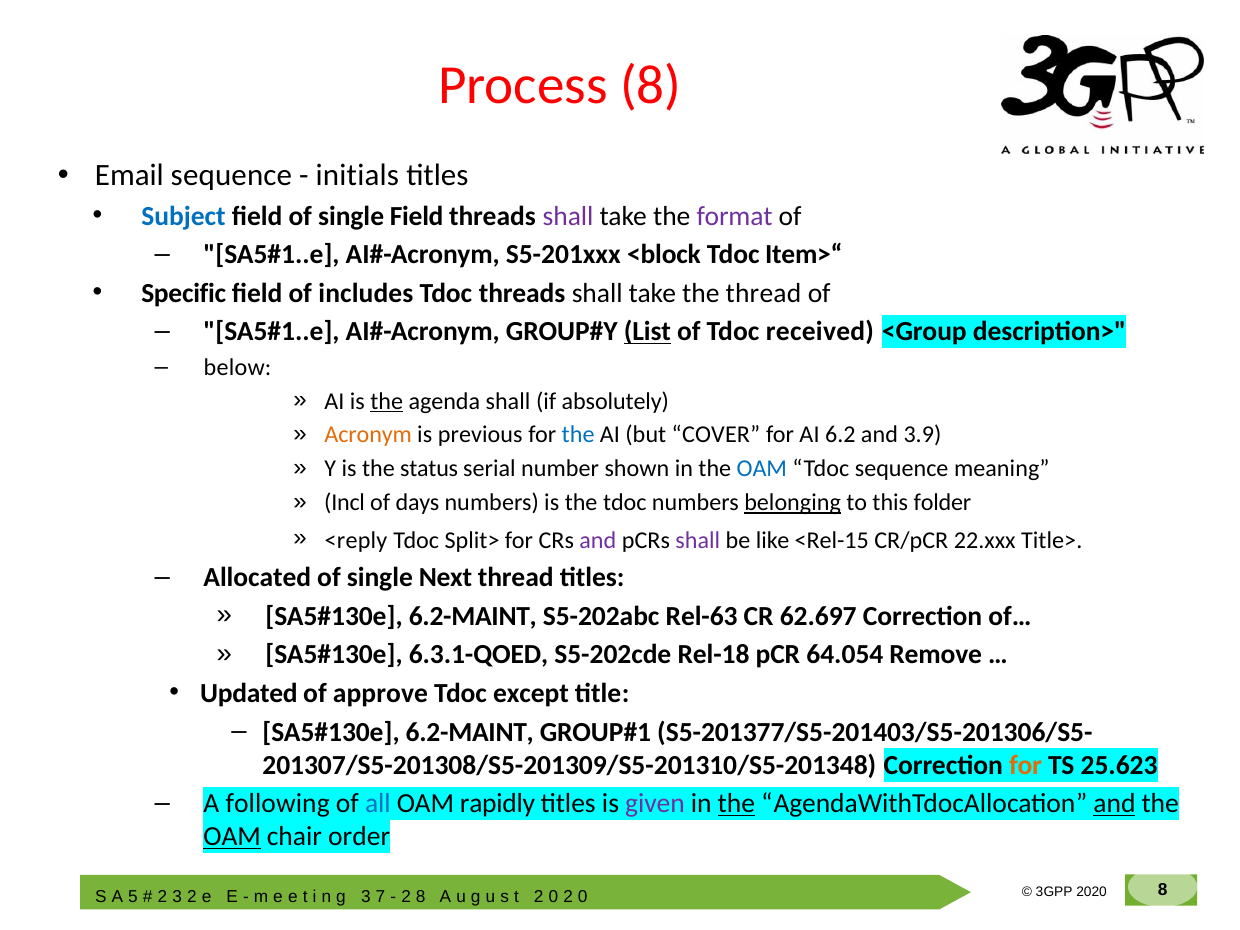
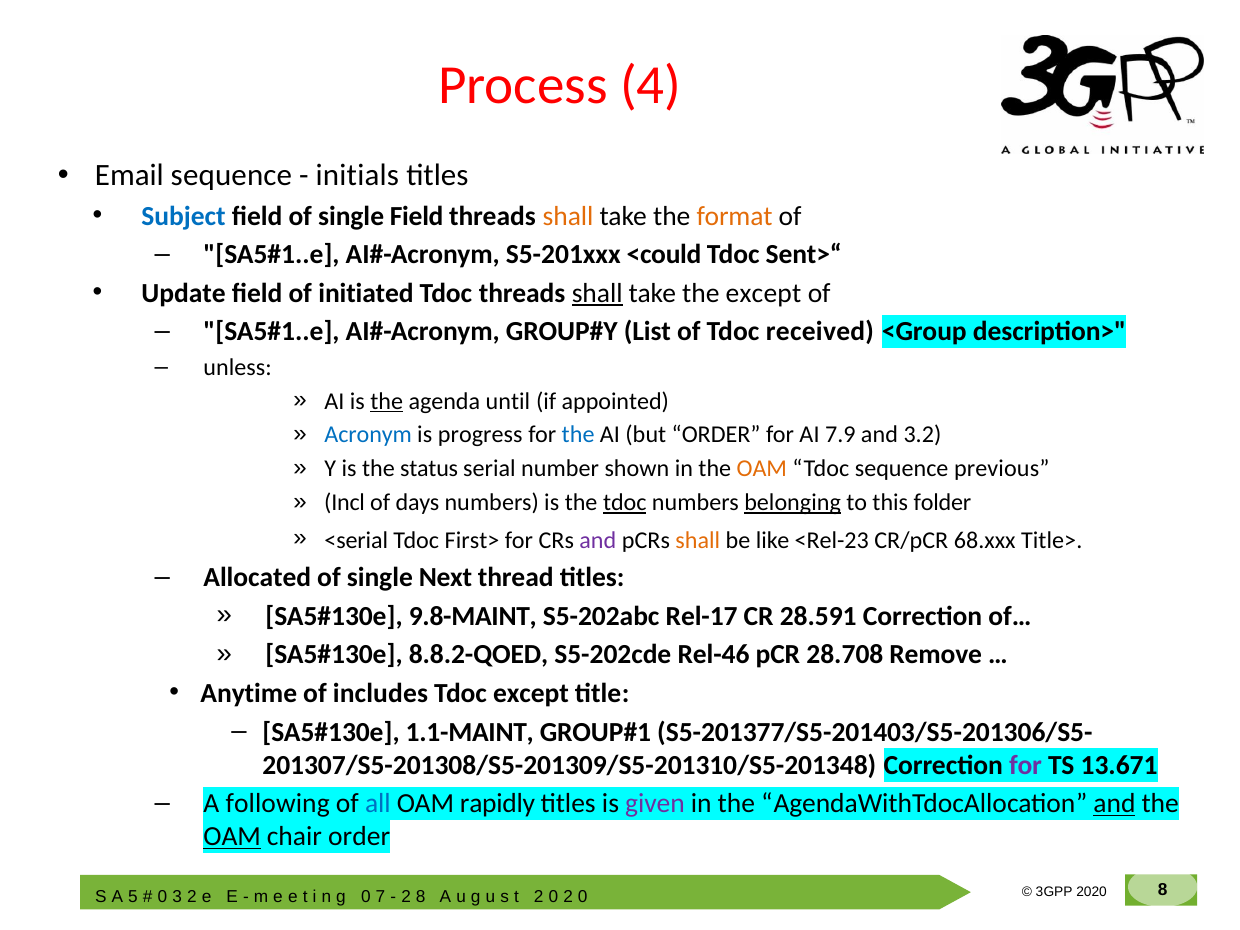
Process 8: 8 -> 4
shall at (568, 216) colour: purple -> orange
format colour: purple -> orange
<block: <block -> <could
Item>“: Item>“ -> Sent>“
Specific: Specific -> Update
includes: includes -> initiated
shall at (597, 293) underline: none -> present
the thread: thread -> except
List underline: present -> none
below: below -> unless
agenda shall: shall -> until
absolutely: absolutely -> appointed
Acronym colour: orange -> blue
previous: previous -> progress
but COVER: COVER -> ORDER
6.2: 6.2 -> 7.9
3.9: 3.9 -> 3.2
OAM at (762, 469) colour: blue -> orange
meaning: meaning -> previous
tdoc at (625, 502) underline: none -> present
<reply: <reply -> <serial
Split>: Split> -> First>
shall at (698, 540) colour: purple -> orange
<Rel-15: <Rel-15 -> <Rel-23
22.xxx: 22.xxx -> 68.xxx
6.2-MAINT at (473, 616): 6.2-MAINT -> 9.8-MAINT
Rel-63: Rel-63 -> Rel-17
62.697: 62.697 -> 28.591
6.3.1-QOED: 6.3.1-QOED -> 8.8.2-QOED
Rel-18: Rel-18 -> Rel-46
64.054: 64.054 -> 28.708
Updated: Updated -> Anytime
approve: approve -> includes
6.2-MAINT at (470, 732): 6.2-MAINT -> 1.1-MAINT
for at (1025, 765) colour: orange -> purple
25.623: 25.623 -> 13.671
the at (736, 804) underline: present -> none
2 at (162, 897): 2 -> 0
3 at (366, 897): 3 -> 0
